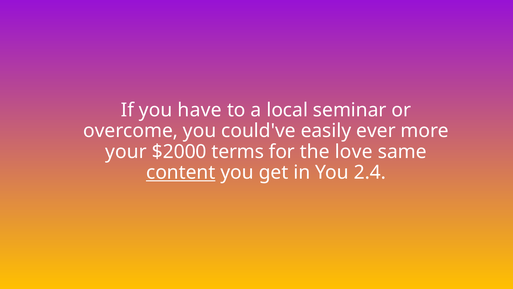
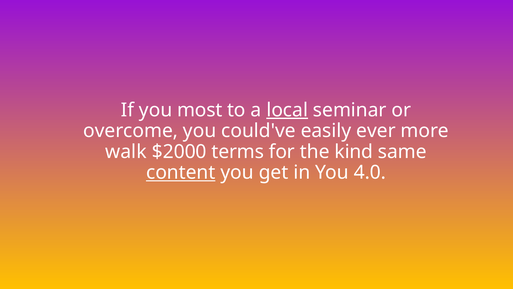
have: have -> most
local underline: none -> present
your: your -> walk
love: love -> kind
2.4: 2.4 -> 4.0
